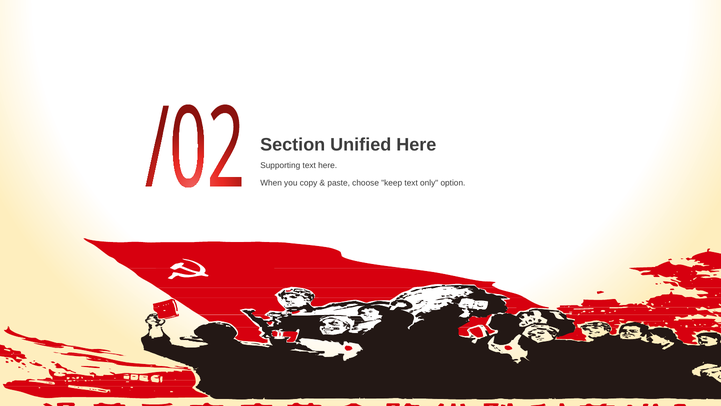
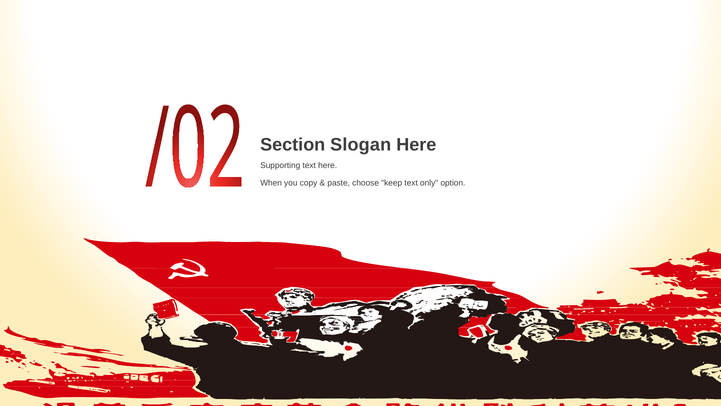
Unified: Unified -> Slogan
